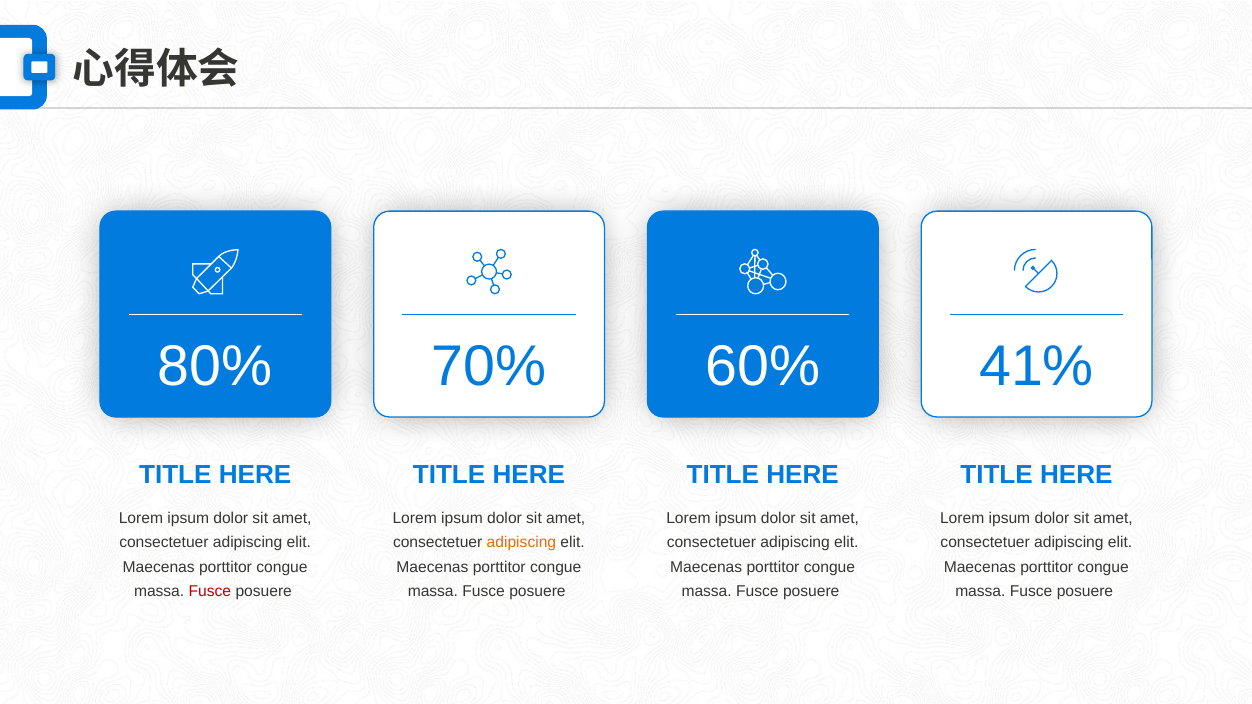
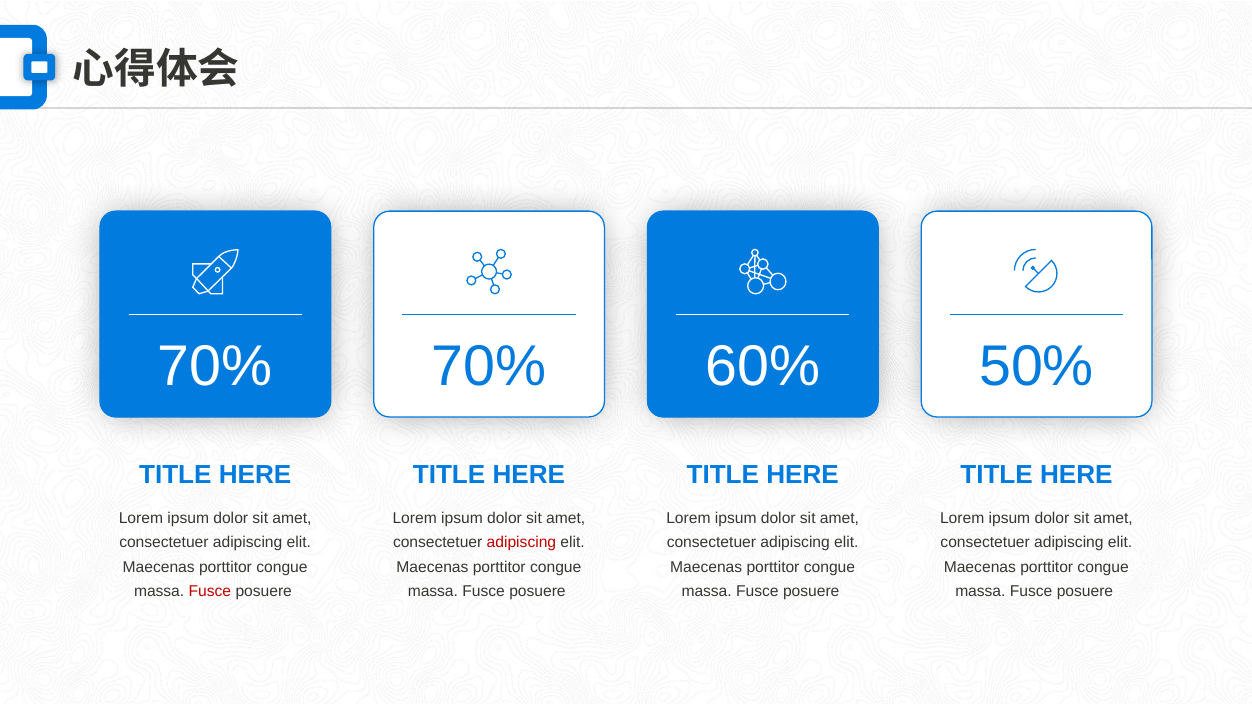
80% at (215, 367): 80% -> 70%
41%: 41% -> 50%
adipiscing at (521, 543) colour: orange -> red
